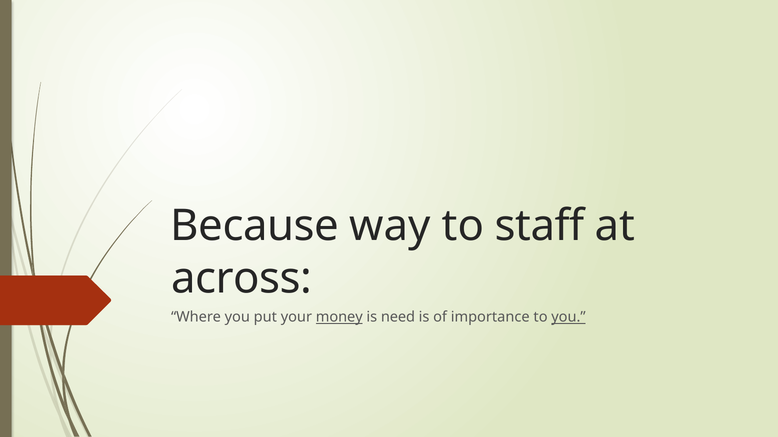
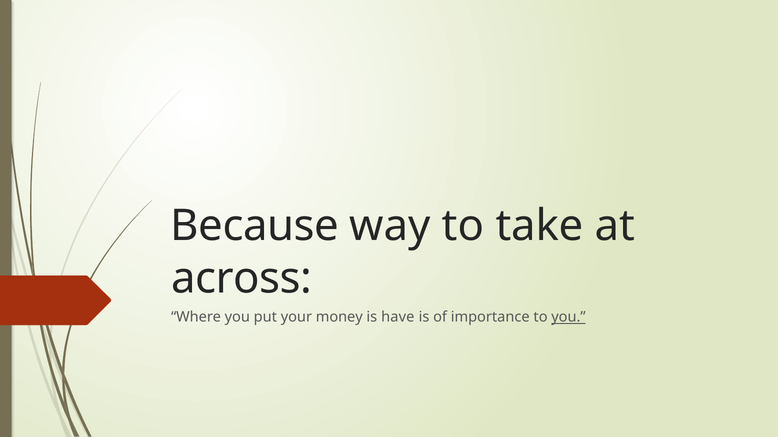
staff: staff -> take
money underline: present -> none
need: need -> have
